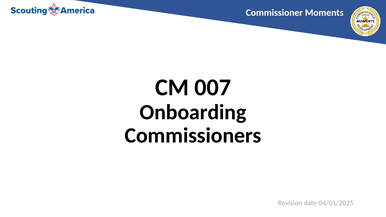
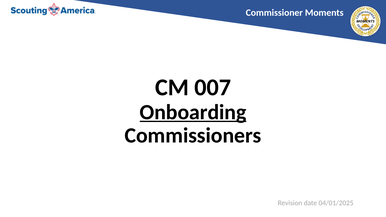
Onboarding underline: none -> present
